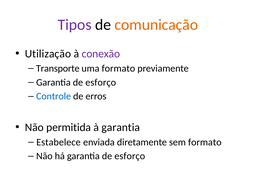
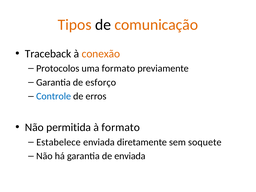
Tipos colour: purple -> orange
Utilização: Utilização -> Traceback
conexão colour: purple -> orange
Transporte: Transporte -> Protocolos
à garantia: garantia -> formato
sem formato: formato -> soquete
há garantia de esforço: esforço -> enviada
